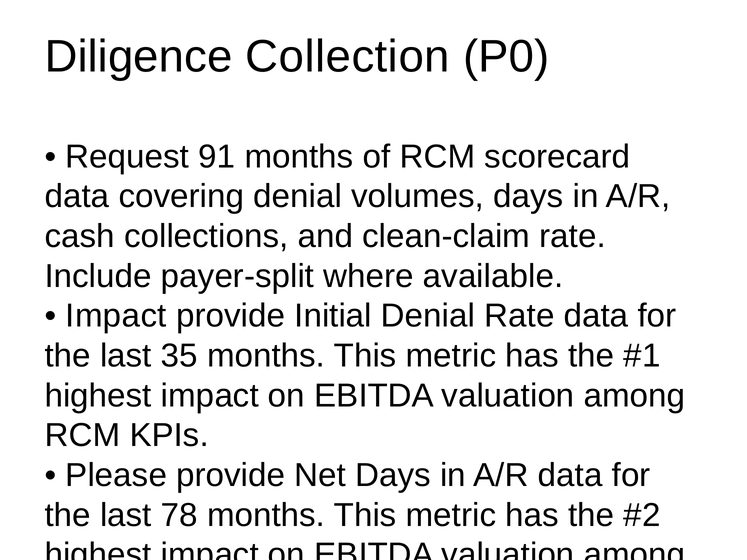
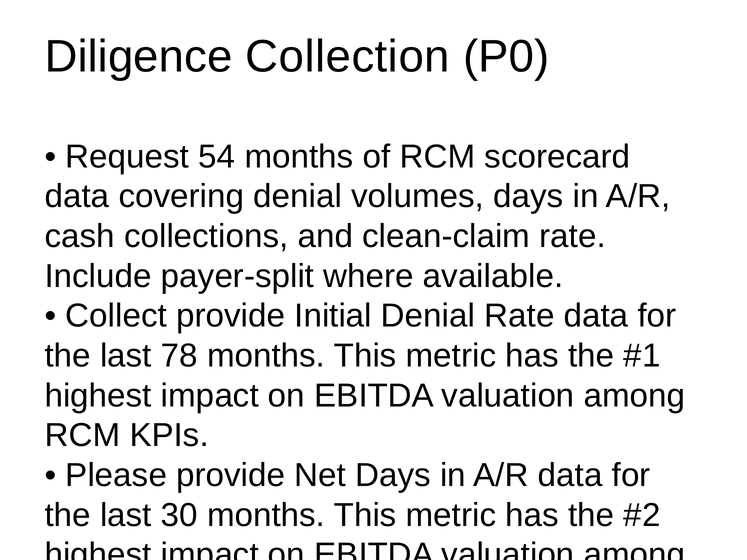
91: 91 -> 54
Impact at (116, 316): Impact -> Collect
35: 35 -> 78
78: 78 -> 30
